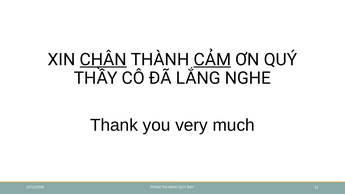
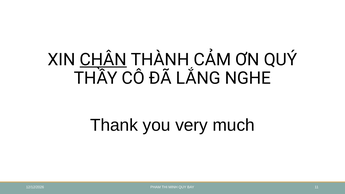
CẢM underline: present -> none
